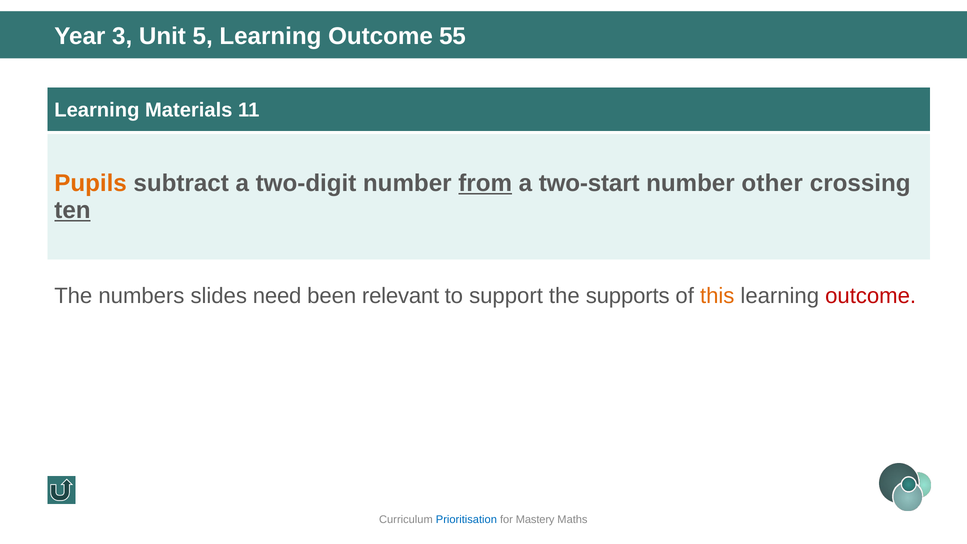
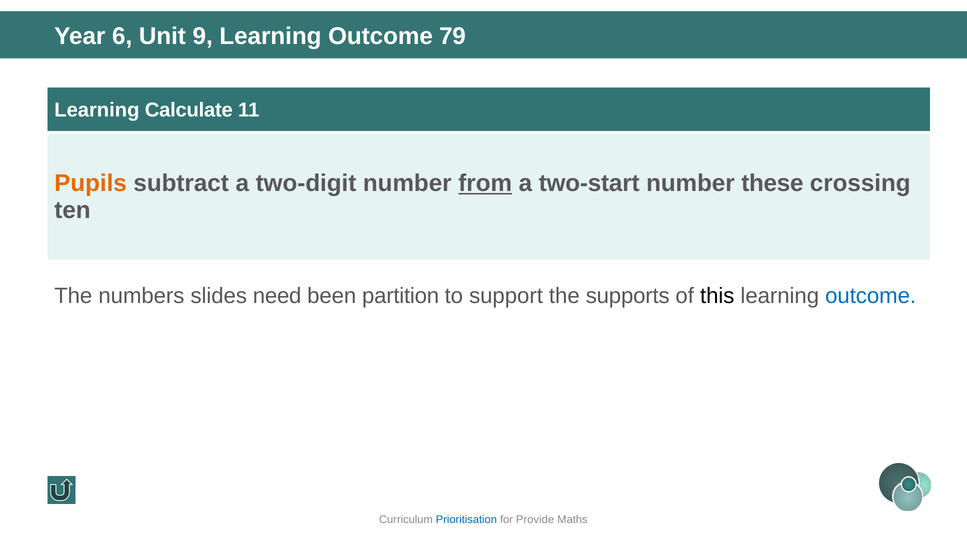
3: 3 -> 6
5: 5 -> 9
55: 55 -> 79
Materials: Materials -> Calculate
other: other -> these
ten underline: present -> none
relevant: relevant -> partition
this colour: orange -> black
outcome at (871, 296) colour: red -> blue
Mastery: Mastery -> Provide
